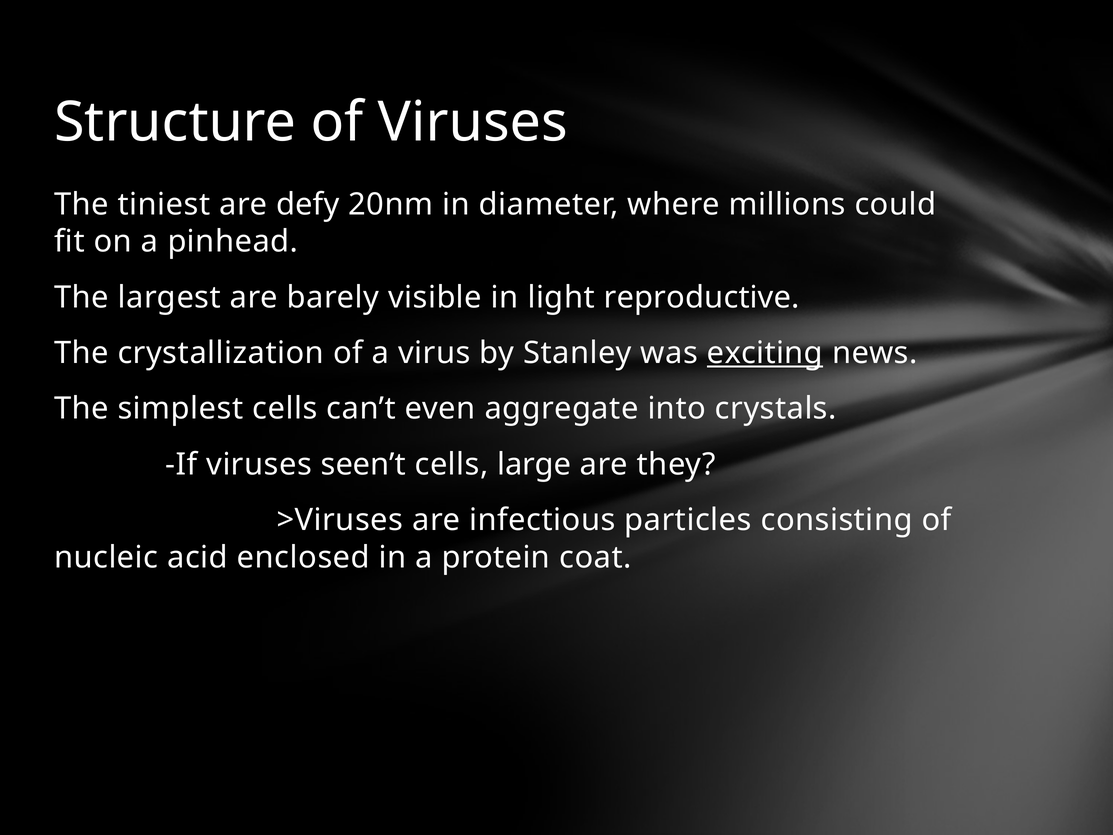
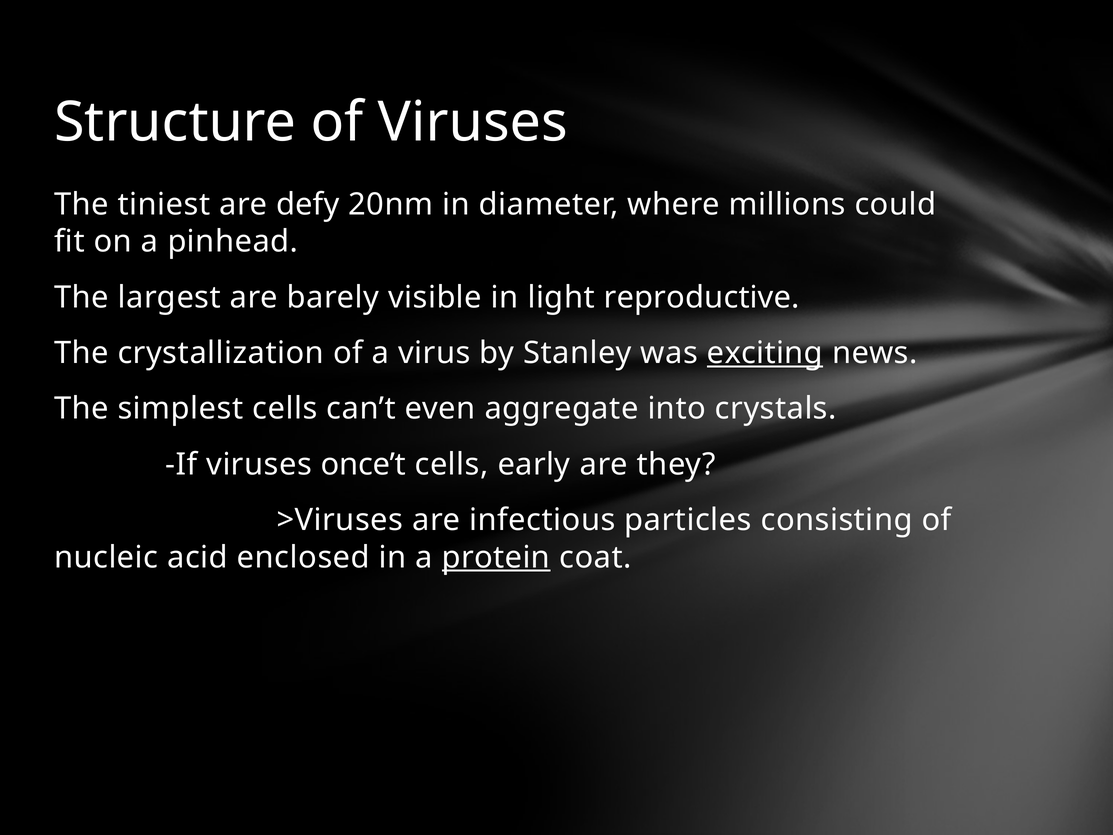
seen’t: seen’t -> once’t
large: large -> early
protein underline: none -> present
